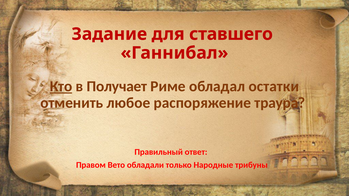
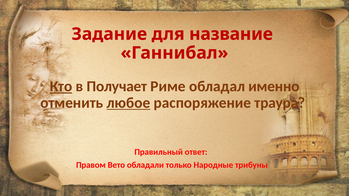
ставшего: ставшего -> название
остатки: остатки -> именно
любое underline: none -> present
